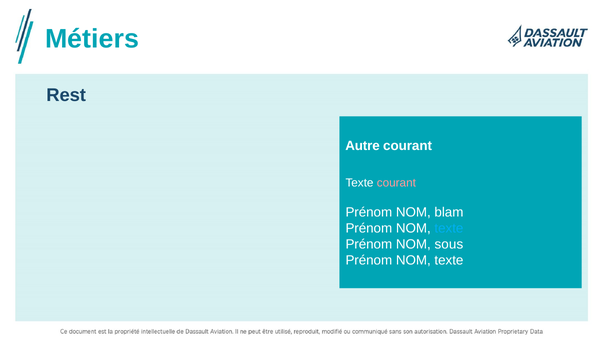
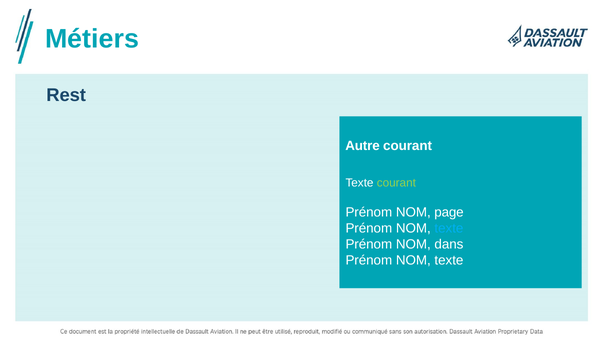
courant at (396, 183) colour: pink -> light green
blam: blam -> page
sous: sous -> dans
